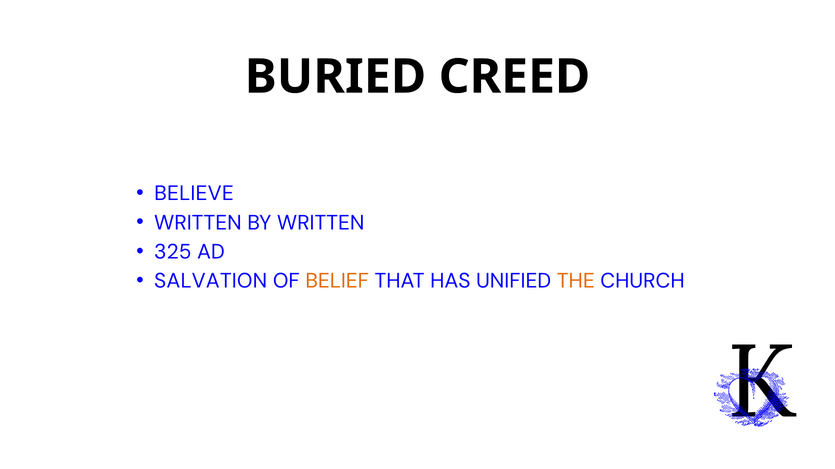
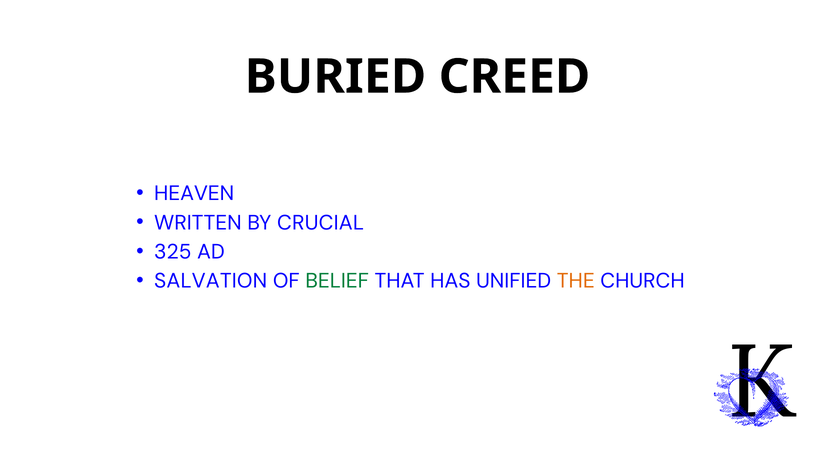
BELIEVE: BELIEVE -> HEAVEN
BY WRITTEN: WRITTEN -> CRUCIAL
BELIEF colour: orange -> green
